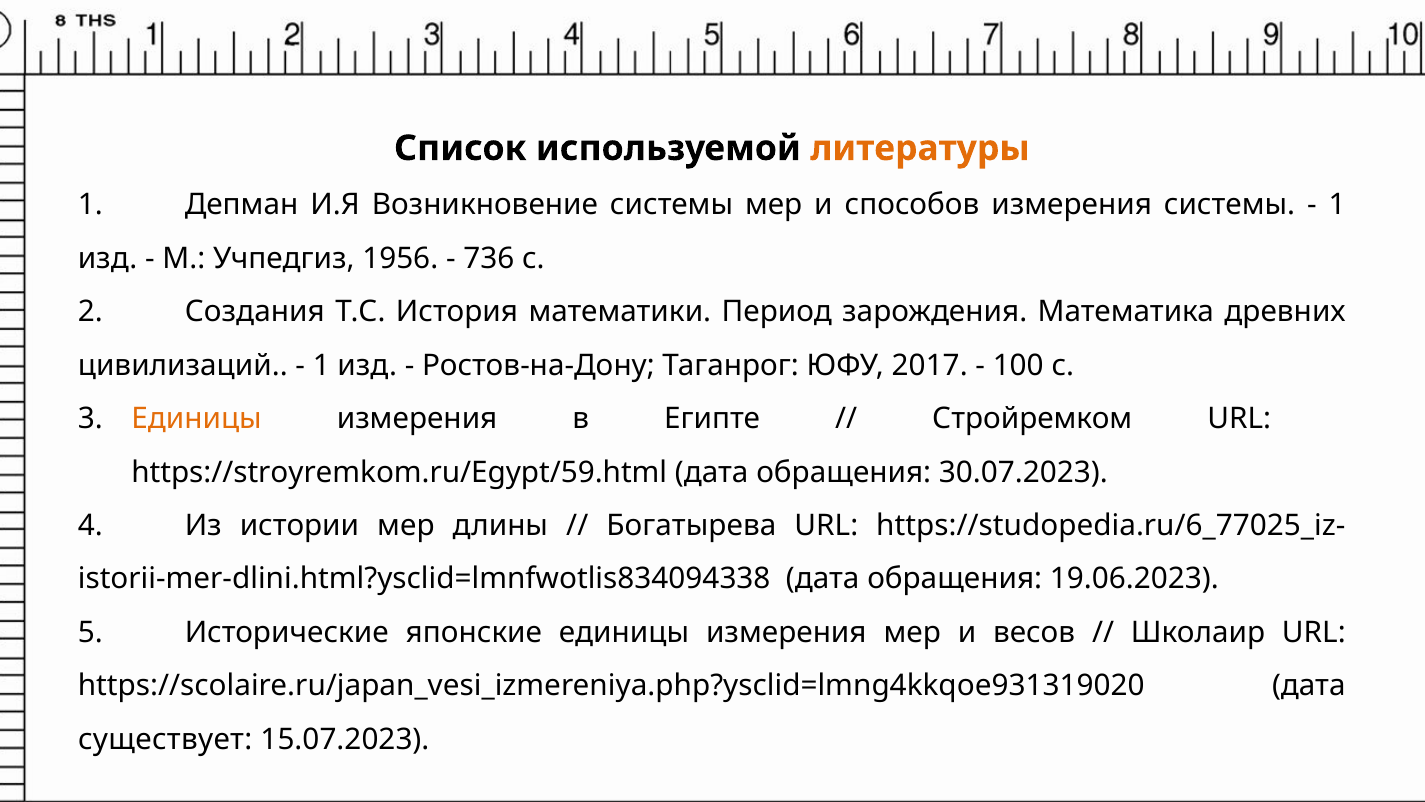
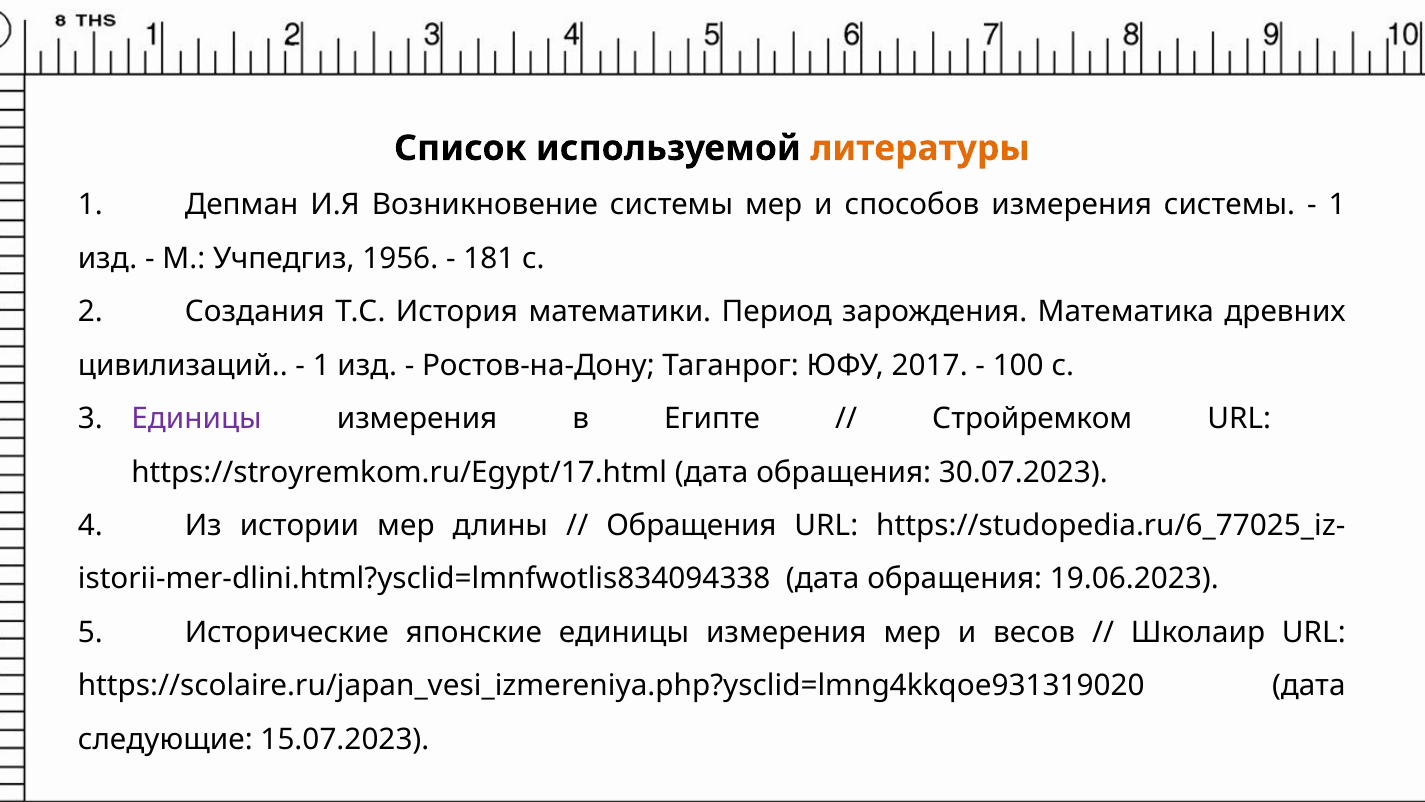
736: 736 -> 181
Единицы at (197, 419) colour: orange -> purple
https://stroyremkom.ru/Egypt/59.html: https://stroyremkom.ru/Egypt/59.html -> https://stroyremkom.ru/Egypt/17.html
Богатырева at (691, 525): Богатырева -> Обращения
существует: существует -> следующие
